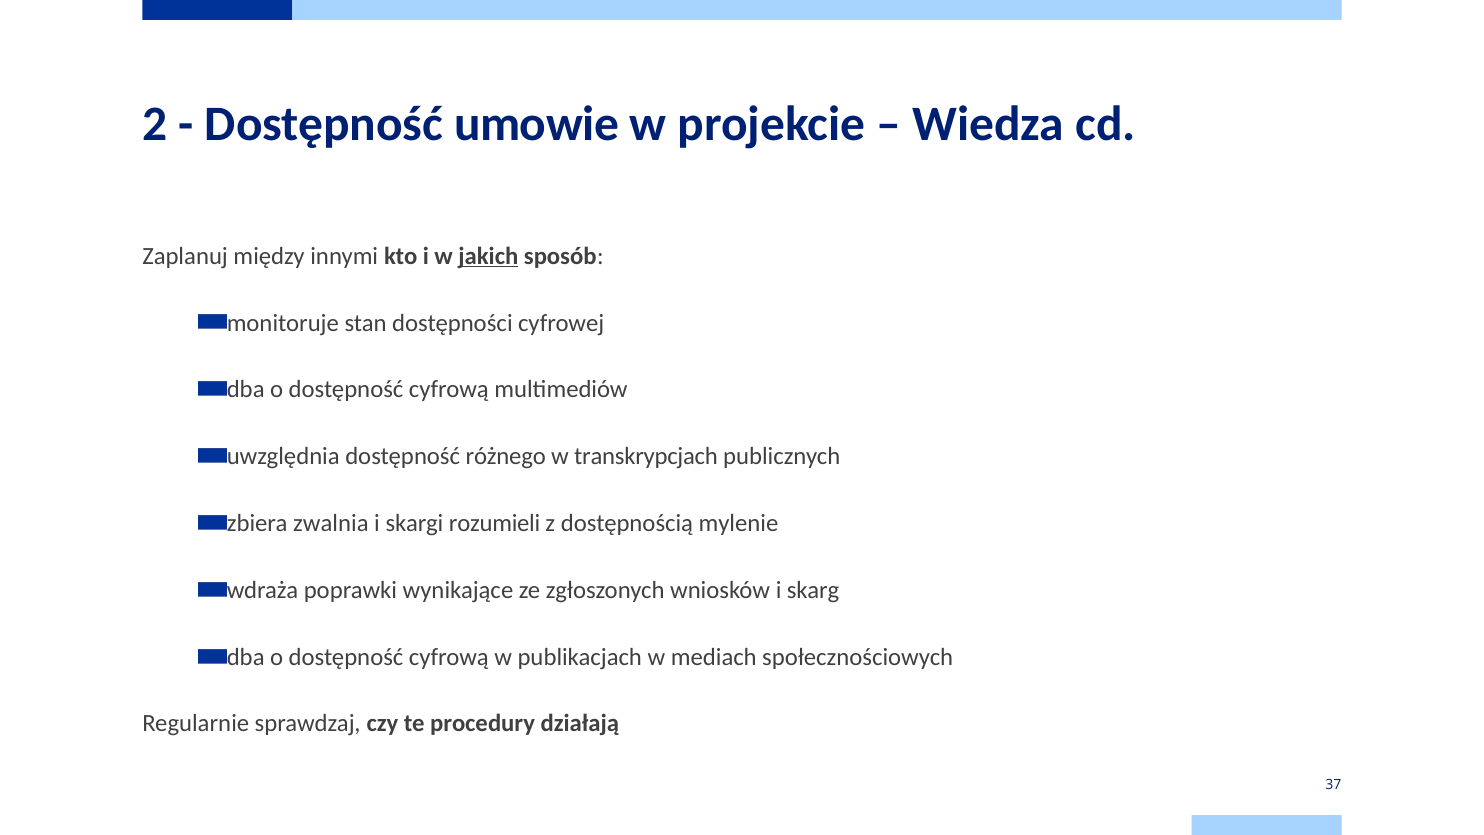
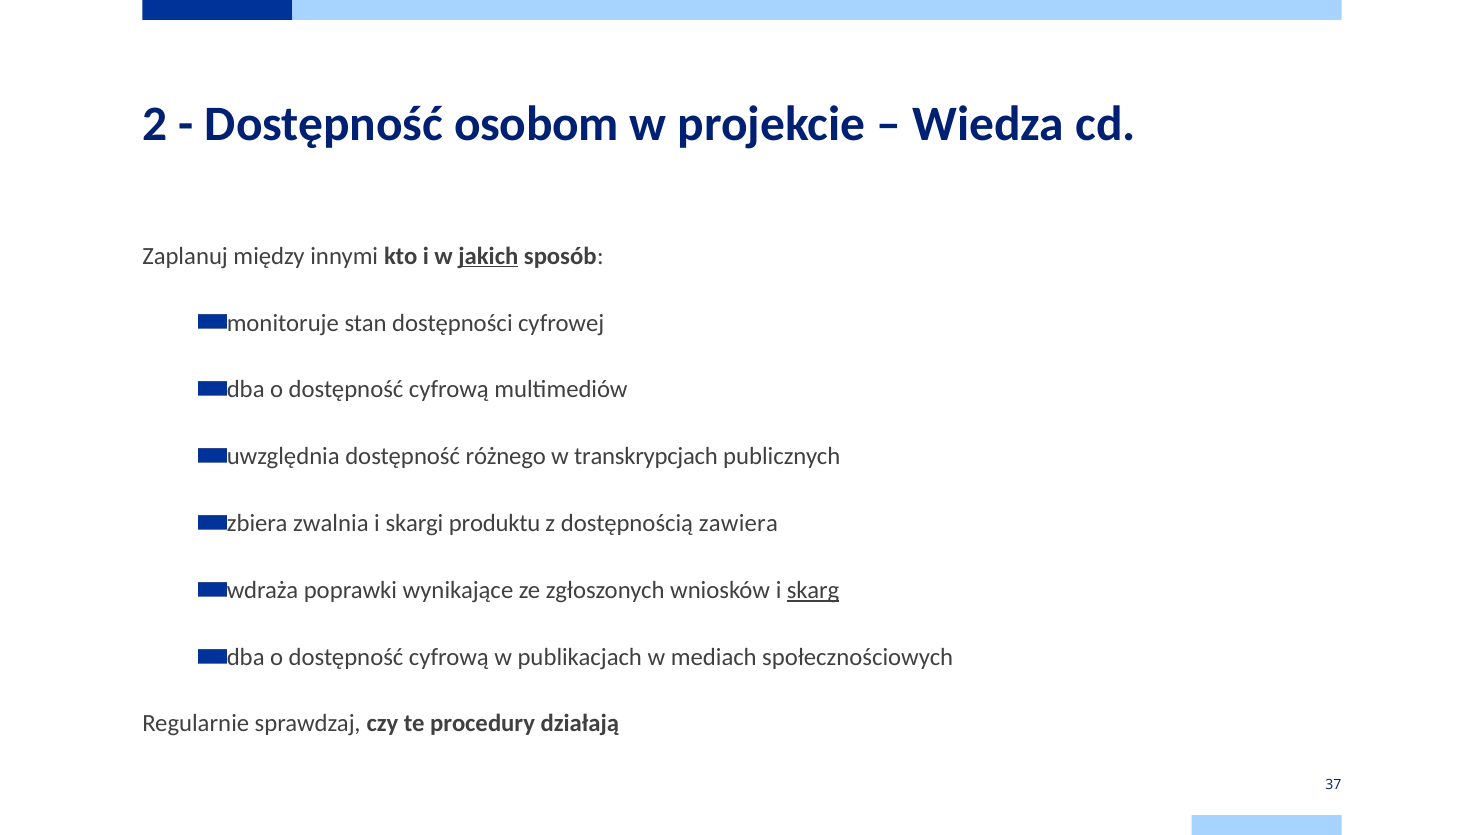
umowie: umowie -> osobom
rozumieli: rozumieli -> produktu
mylenie: mylenie -> zawiera
skarg underline: none -> present
